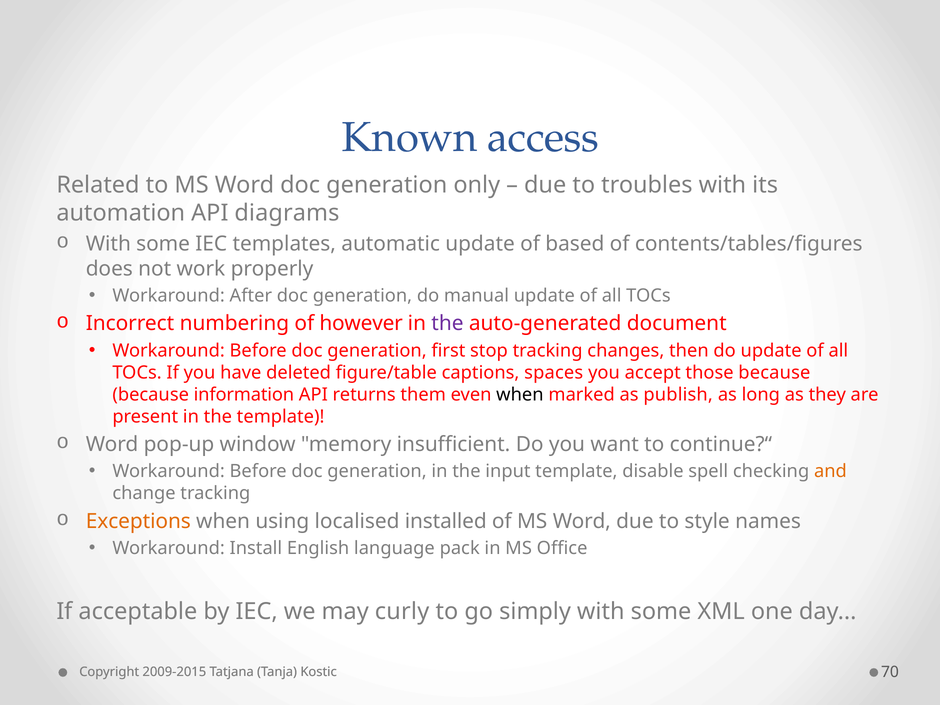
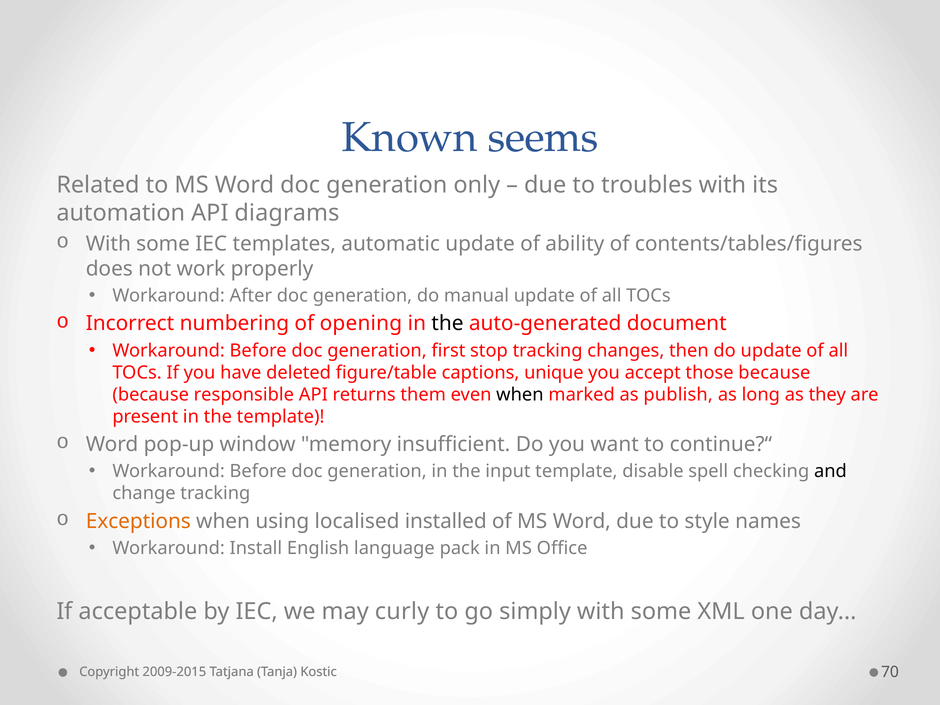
access: access -> seems
based: based -> ability
however: however -> opening
the at (447, 324) colour: purple -> black
spaces: spaces -> unique
information: information -> responsible
and colour: orange -> black
